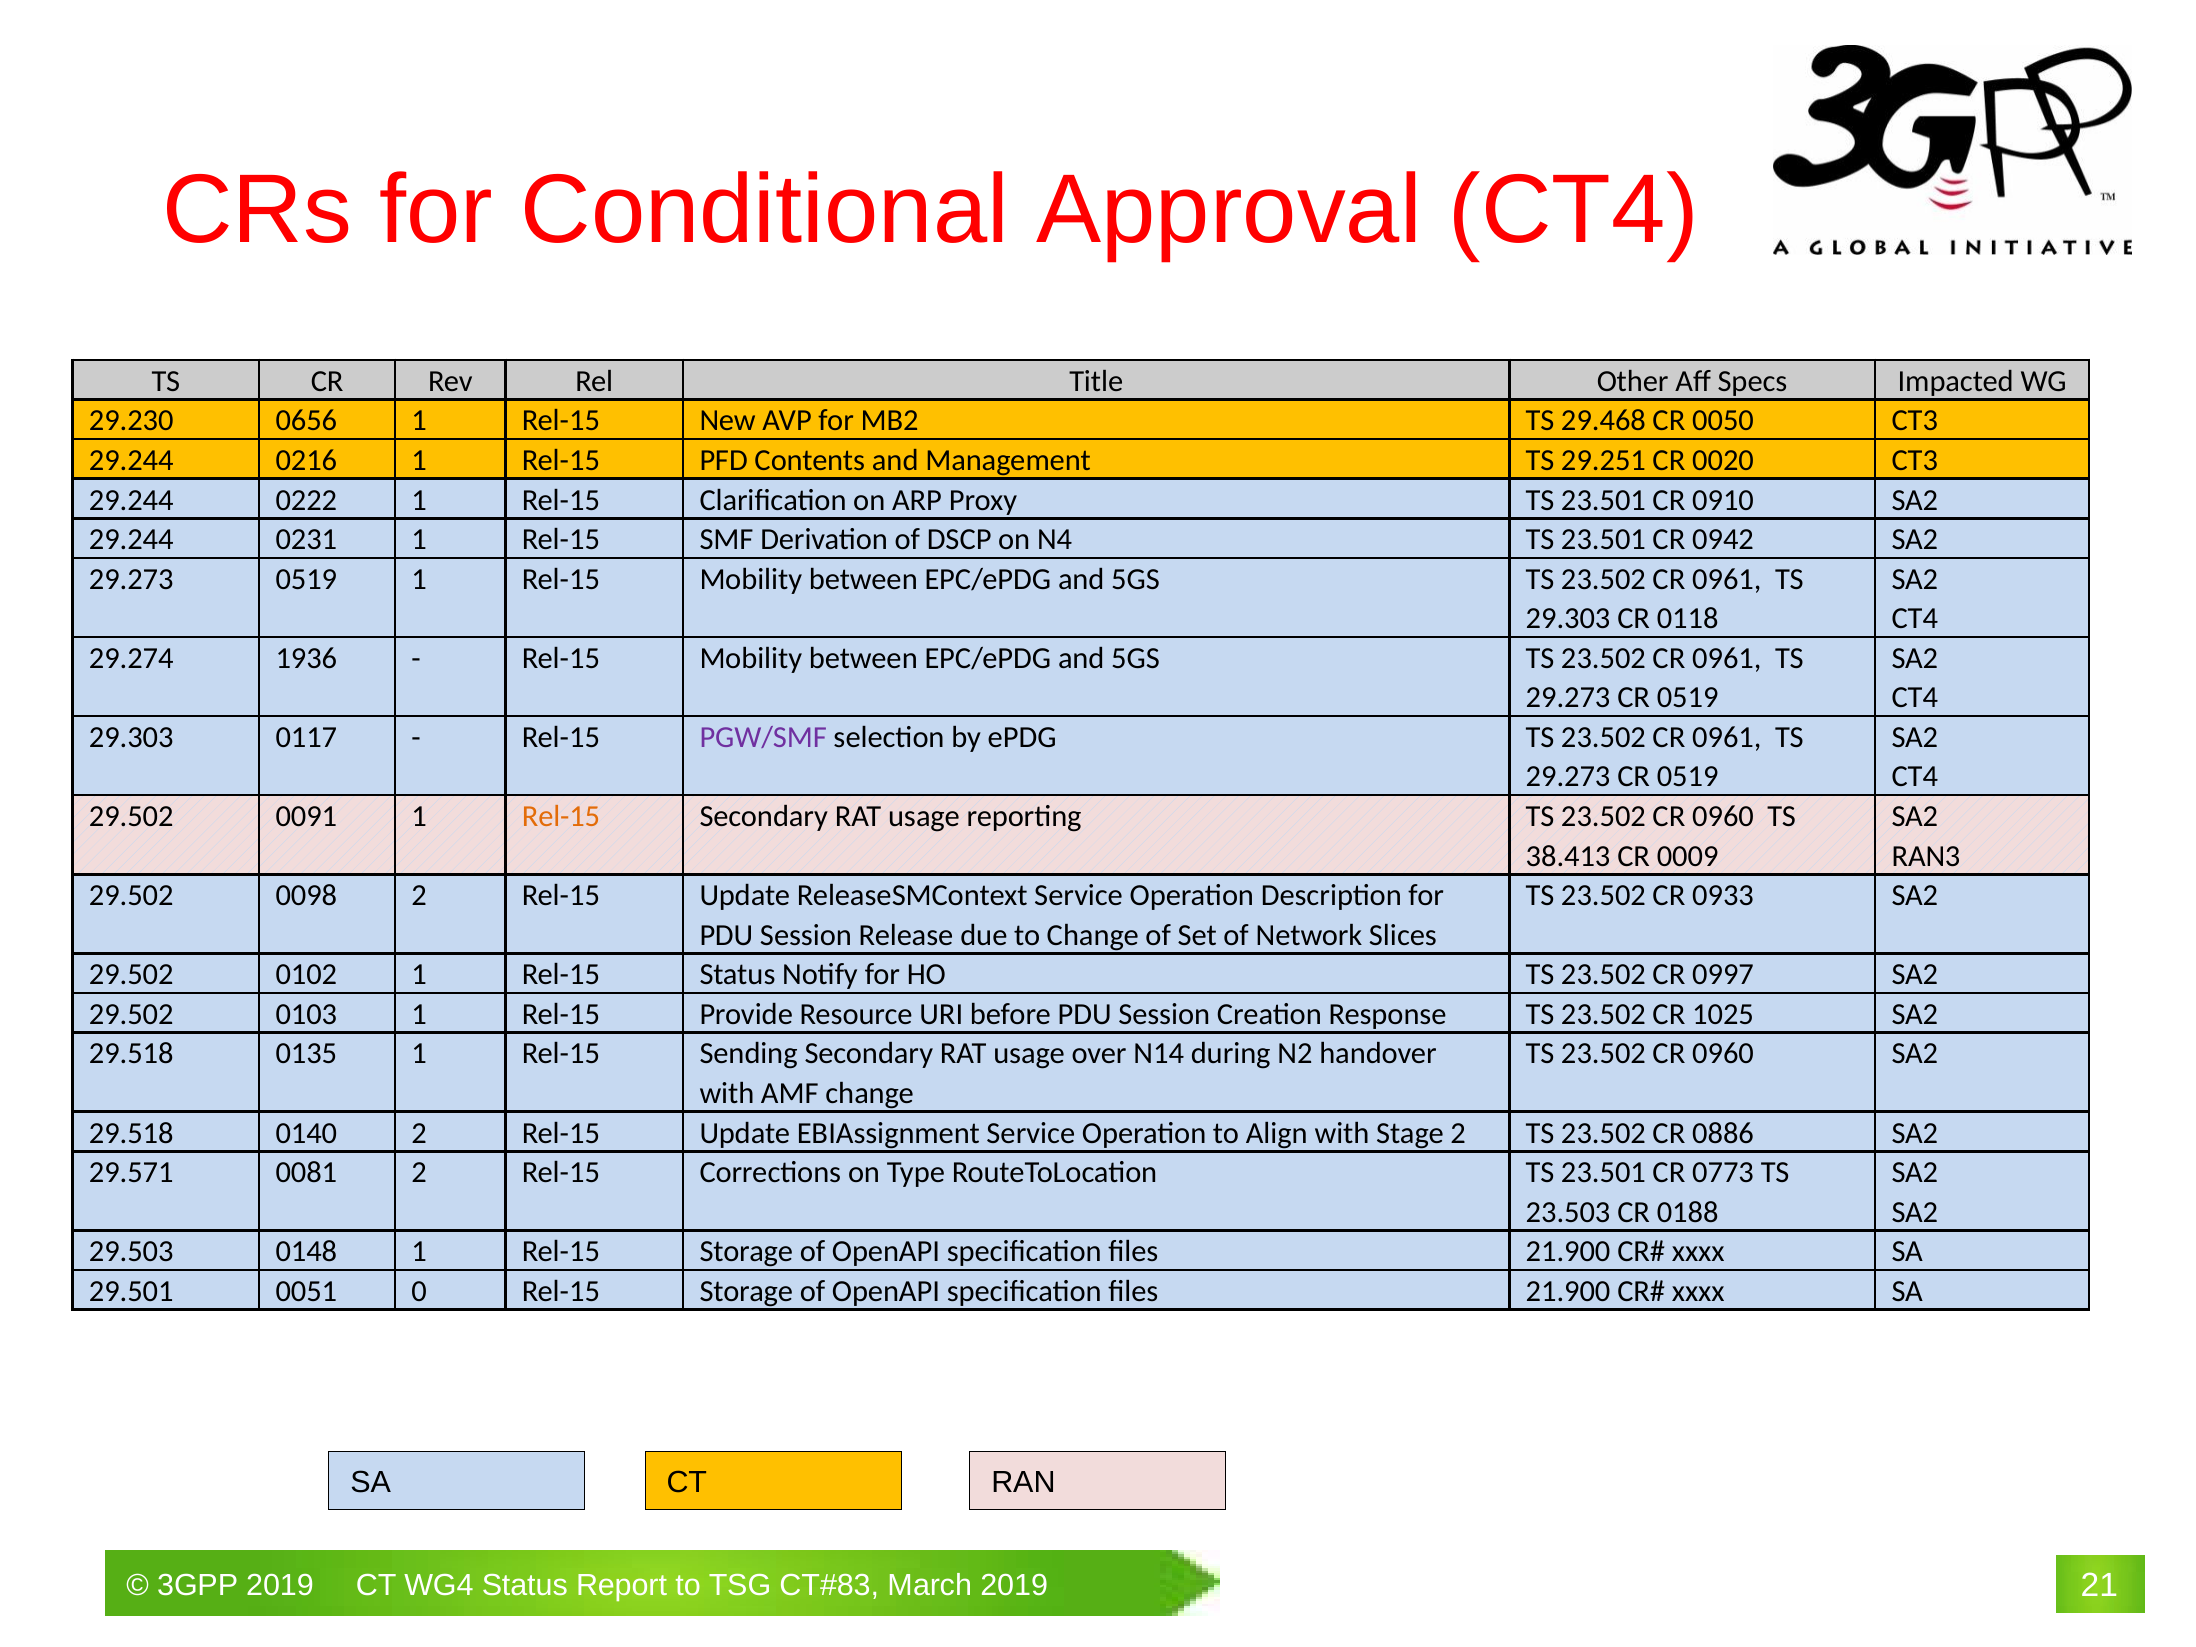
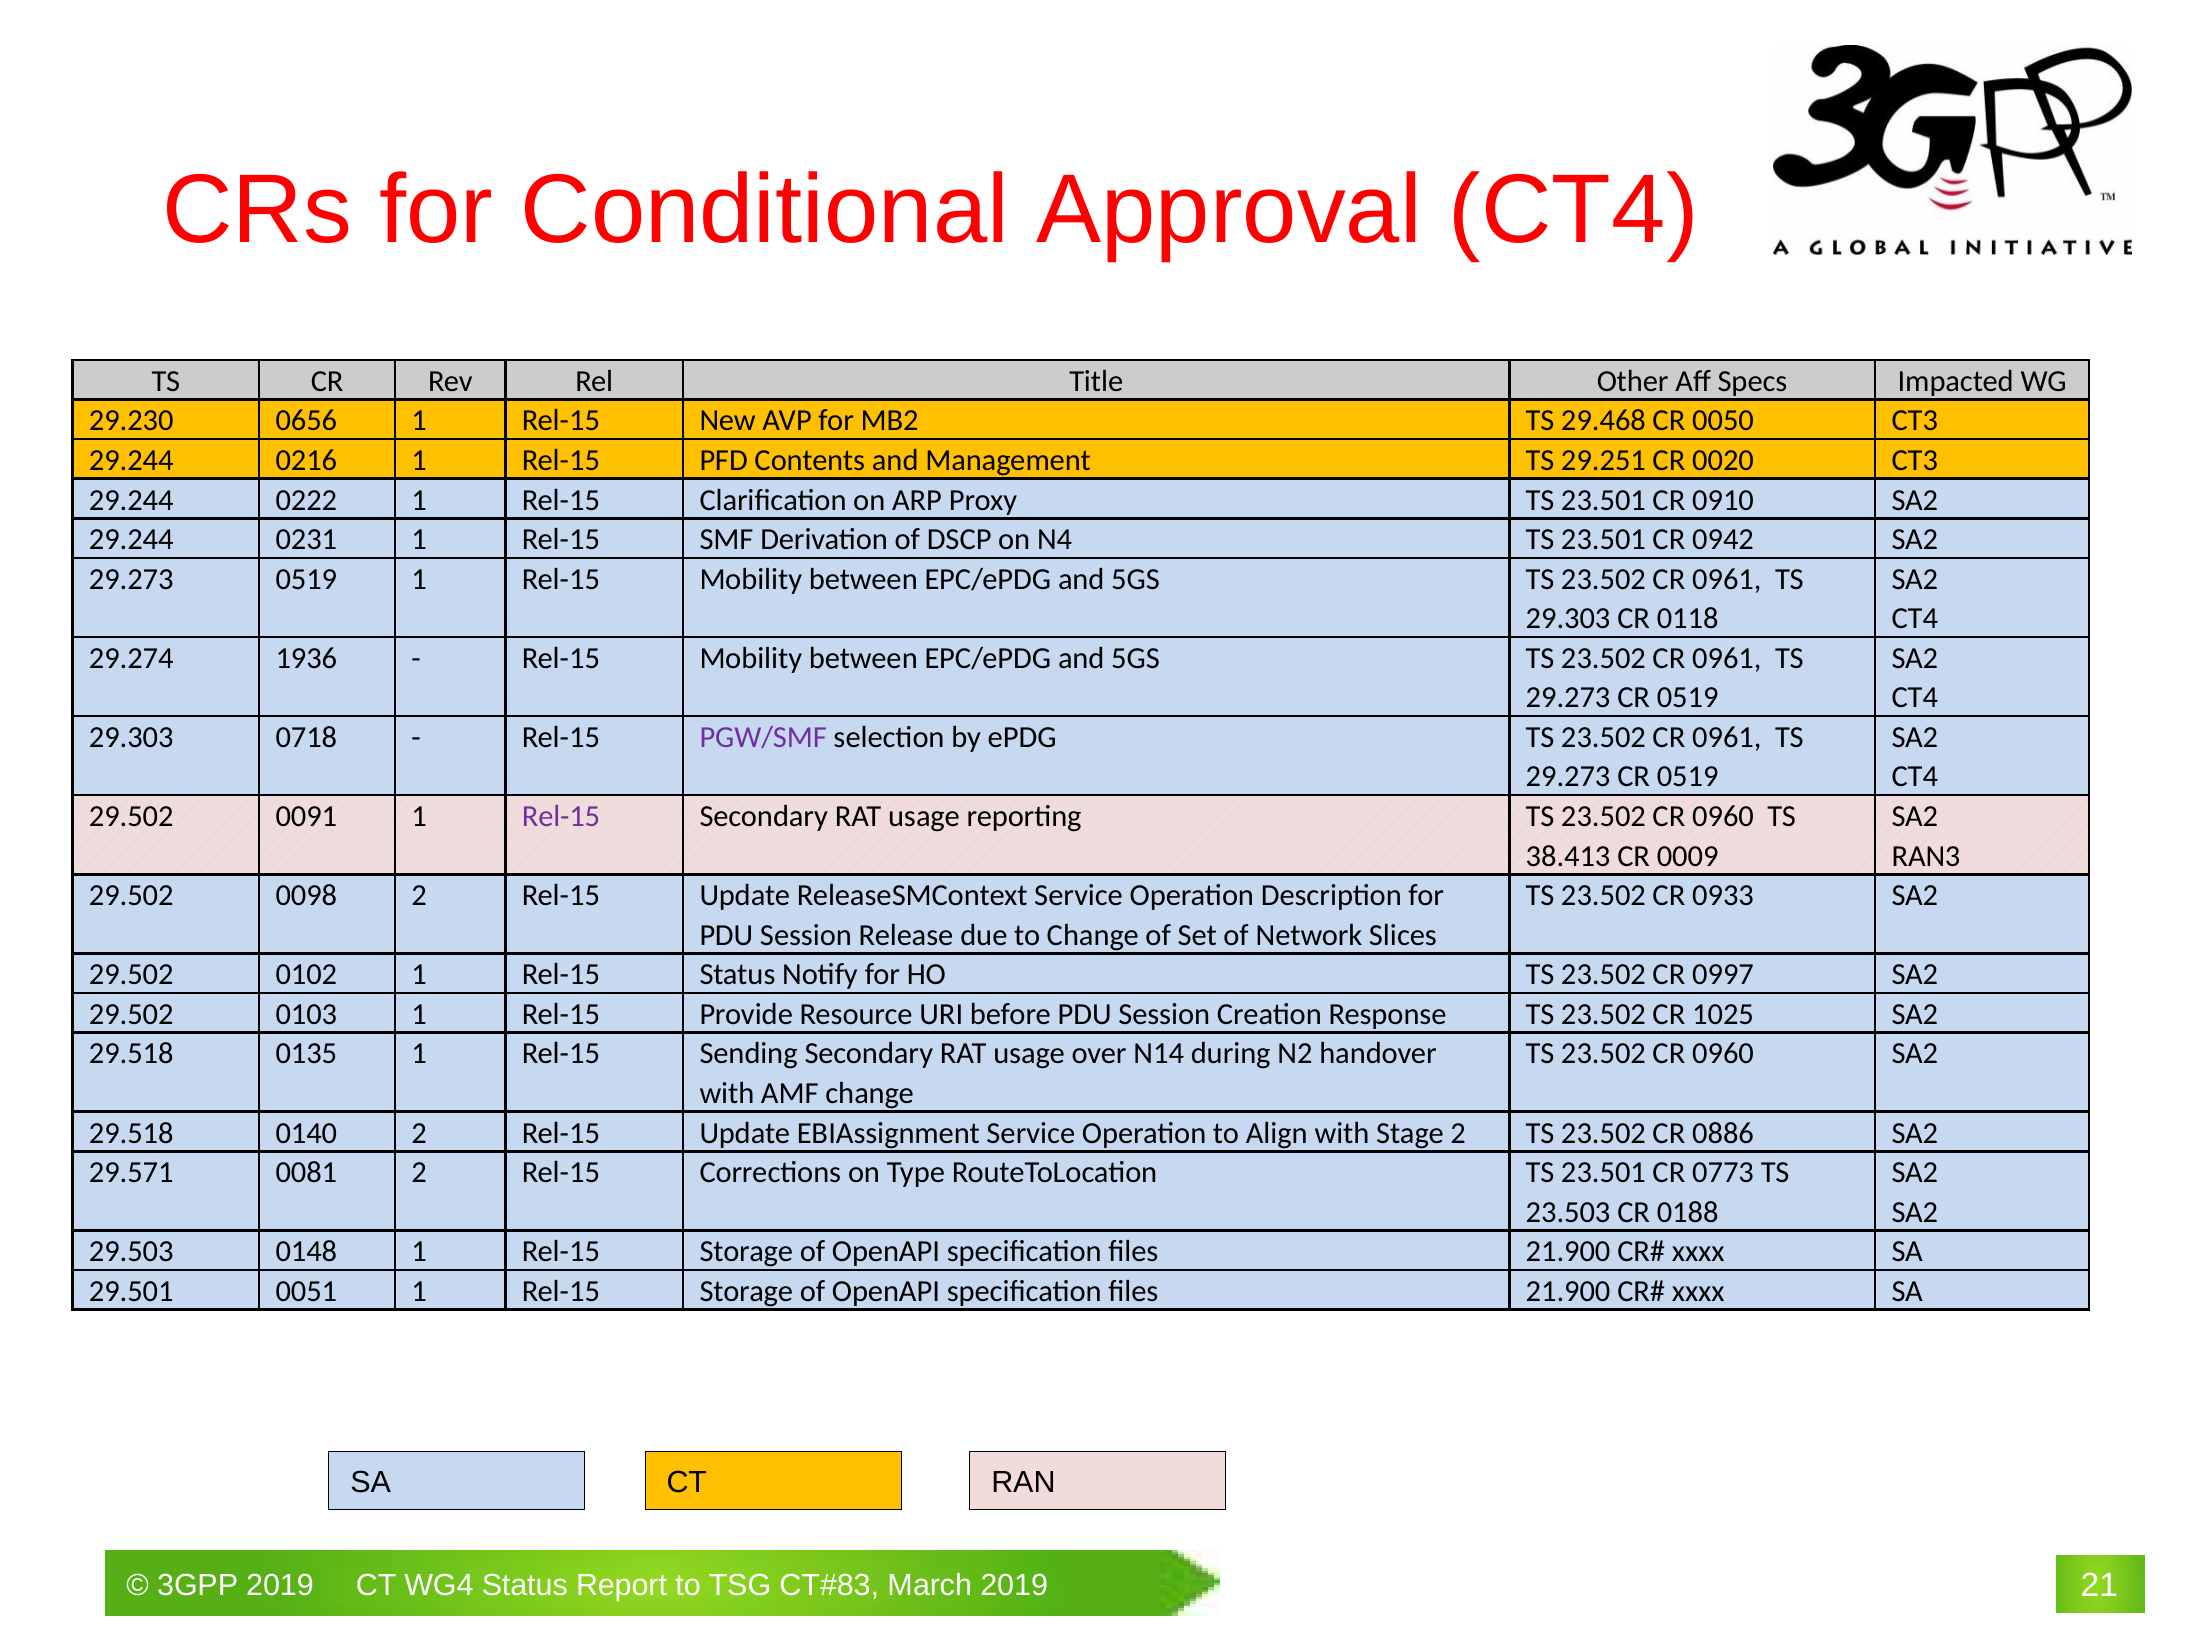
0117: 0117 -> 0718
Rel-15 at (561, 816) colour: orange -> purple
0051 0: 0 -> 1
